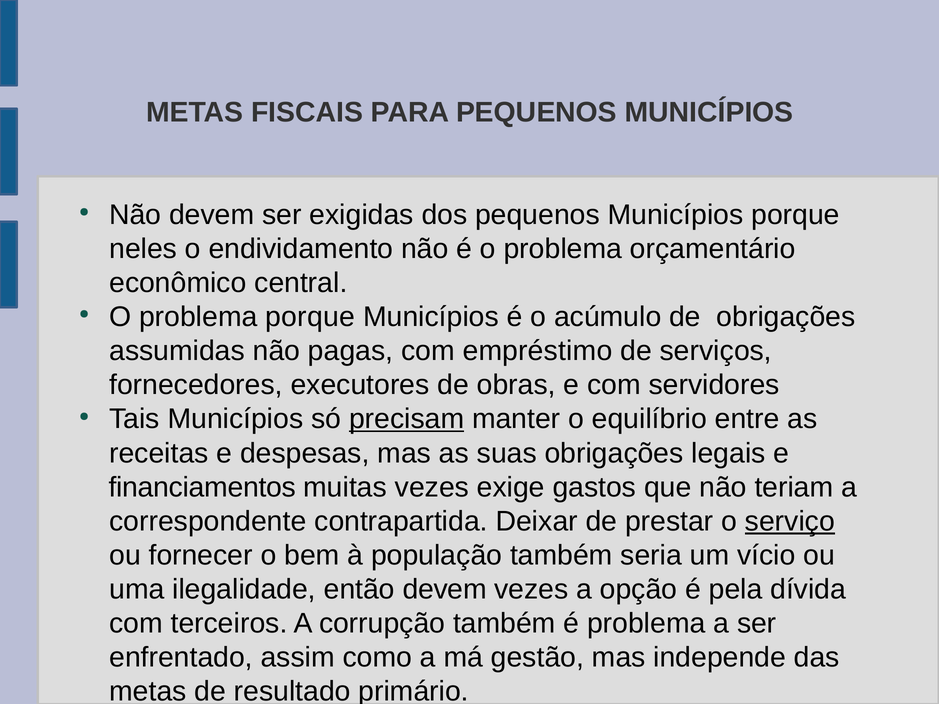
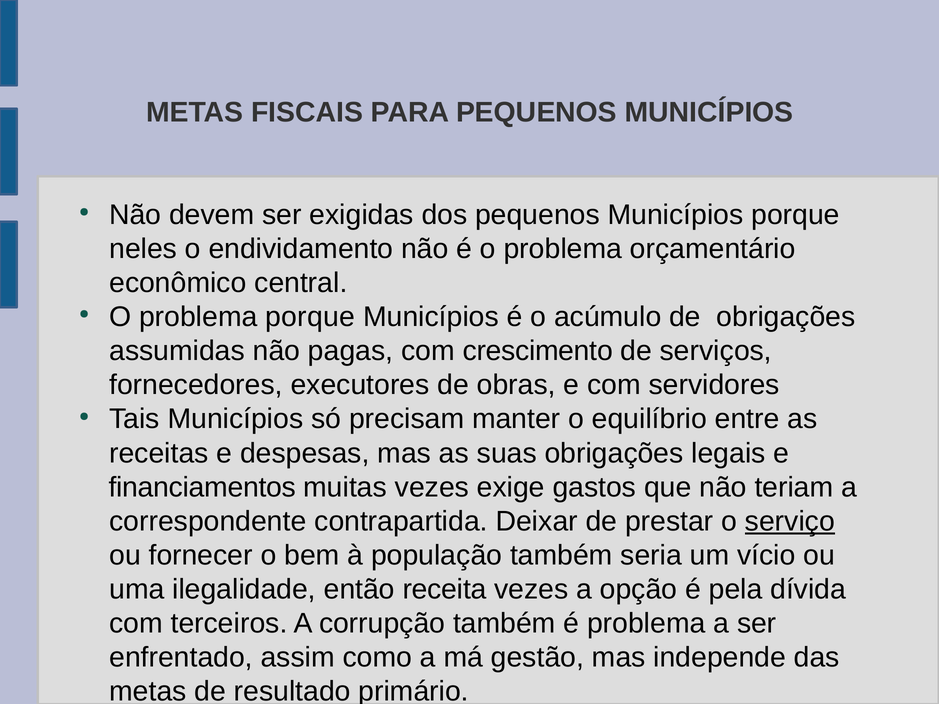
empréstimo: empréstimo -> crescimento
precisam underline: present -> none
então devem: devem -> receita
